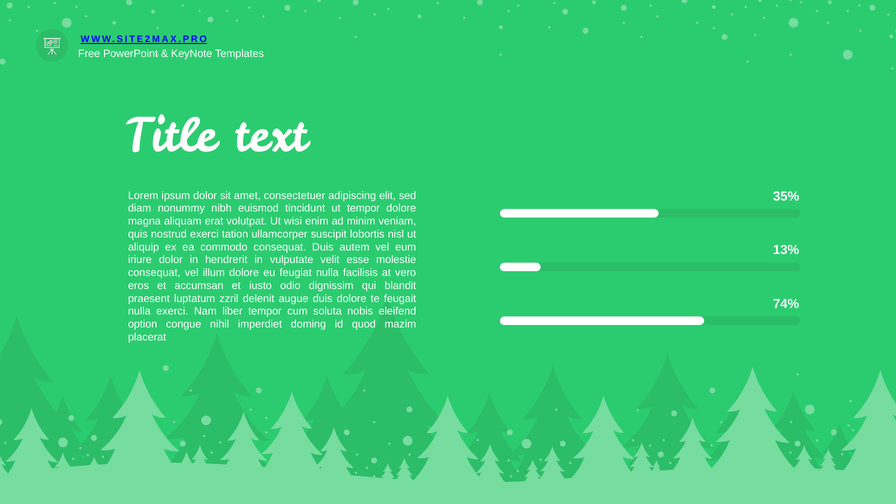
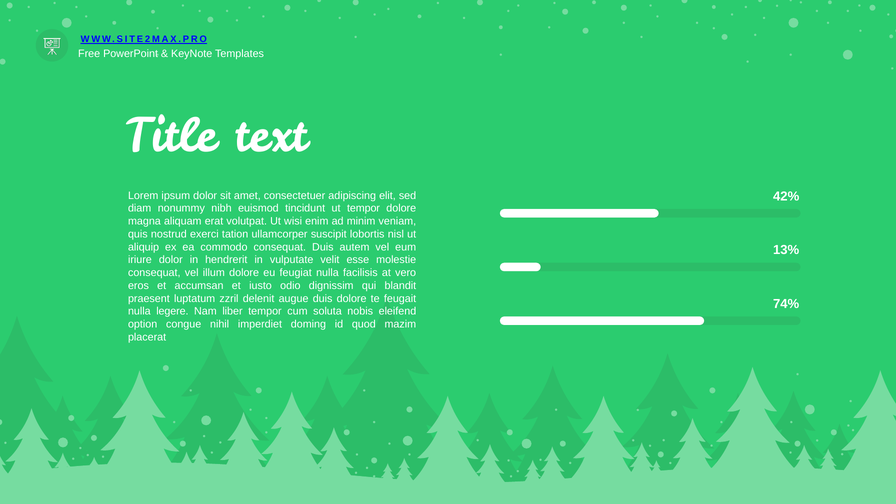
35%: 35% -> 42%
nulla exerci: exerci -> legere
